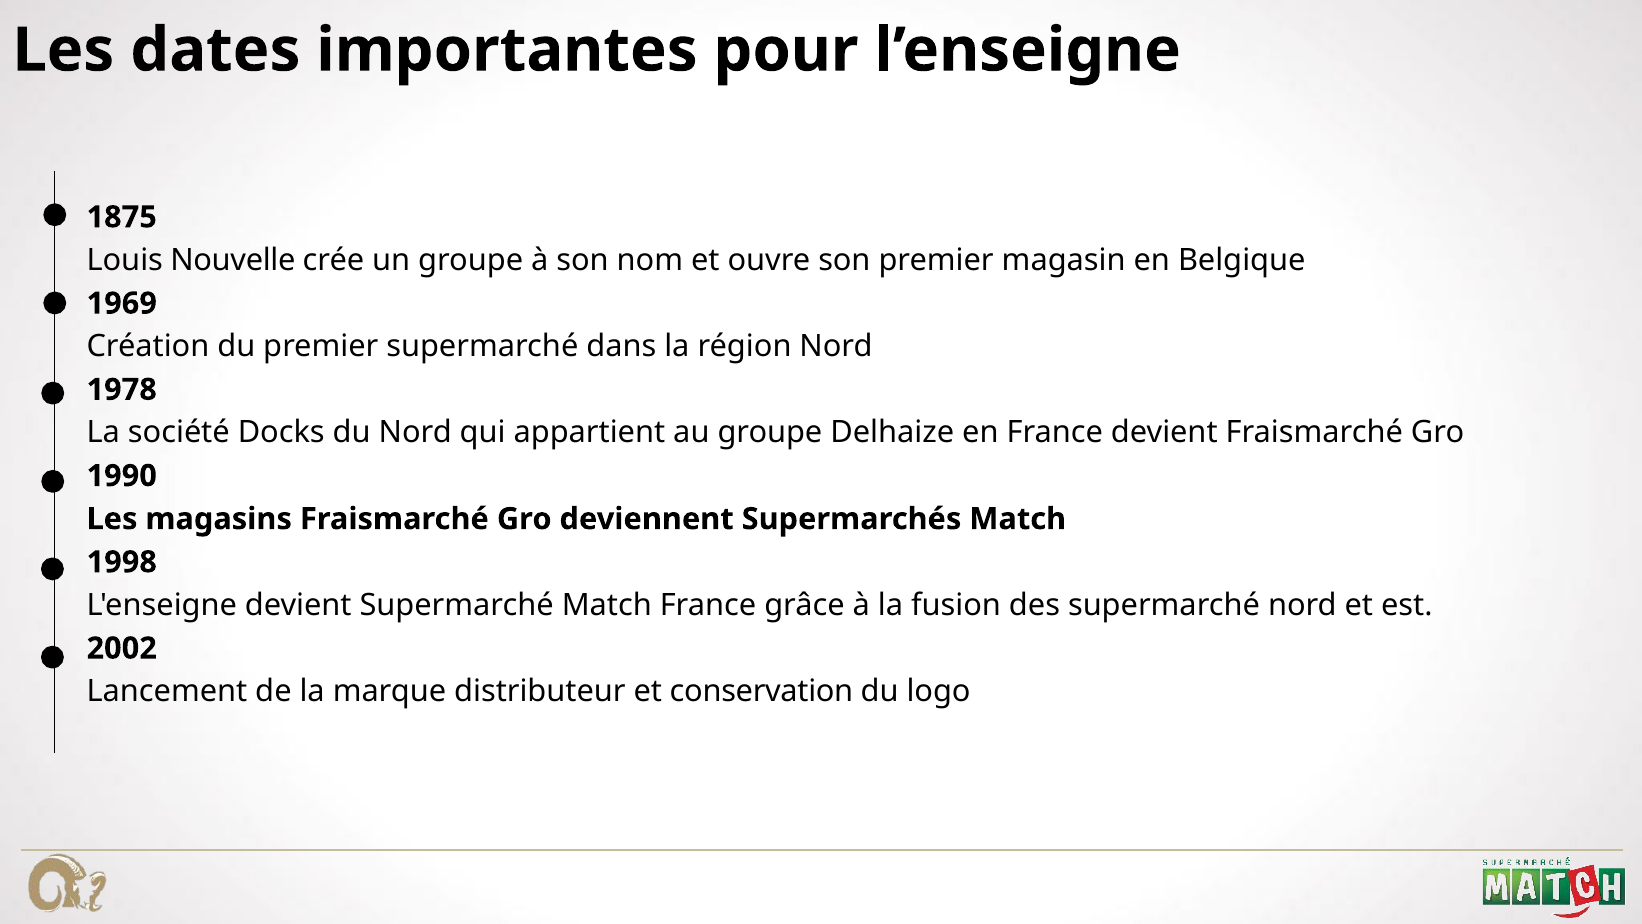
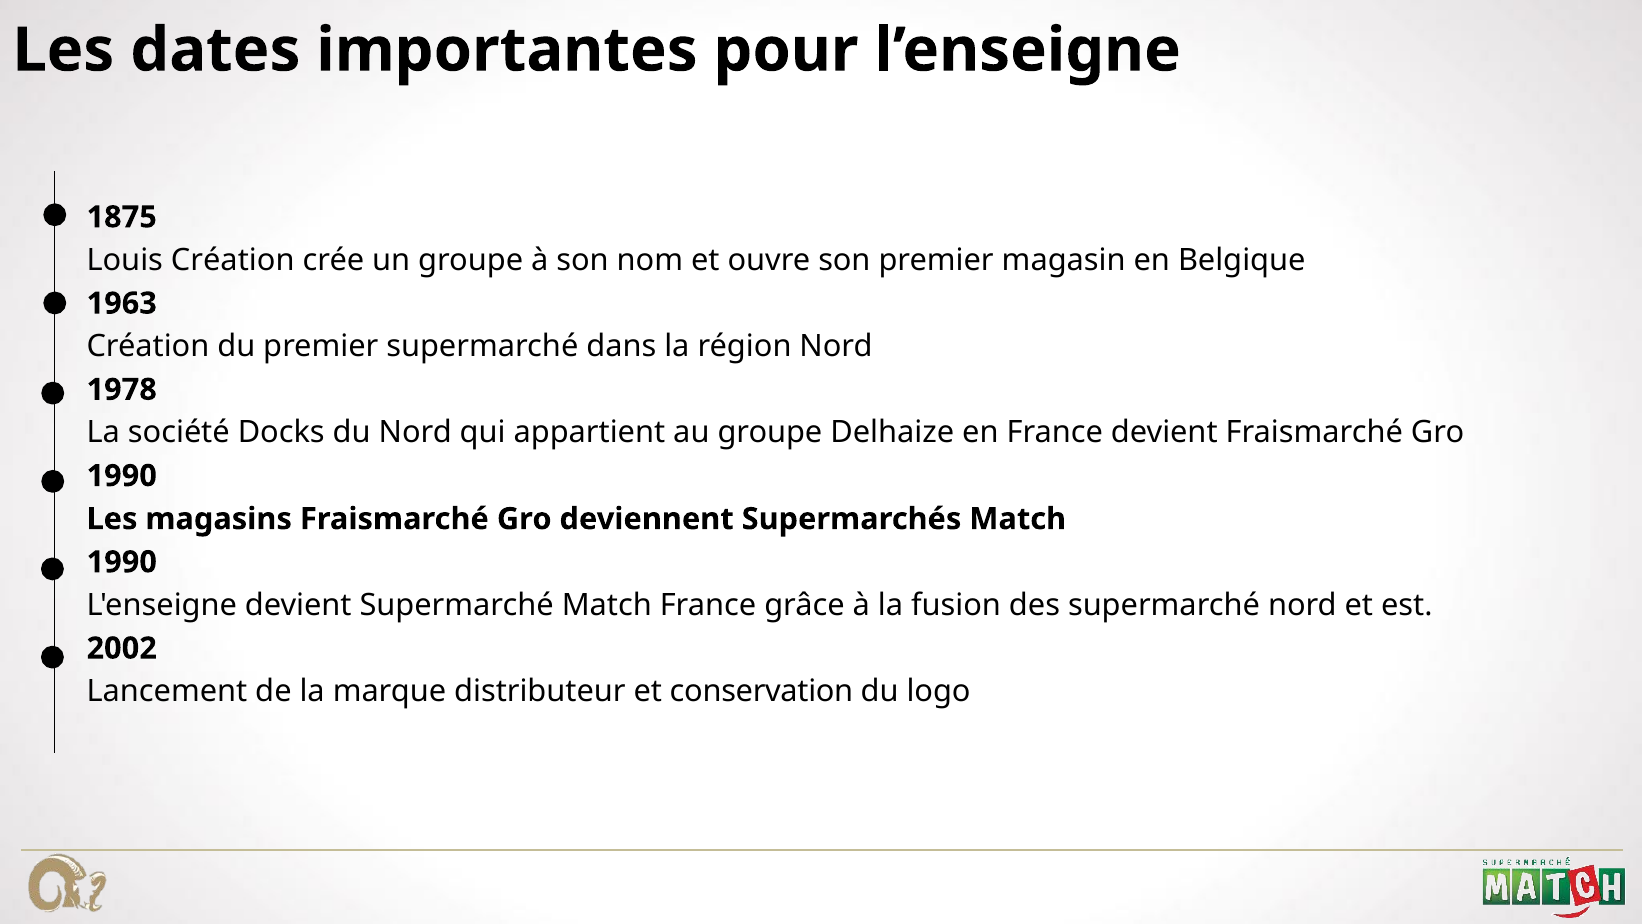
Louis Nouvelle: Nouvelle -> Création
1969: 1969 -> 1963
1998 at (122, 562): 1998 -> 1990
